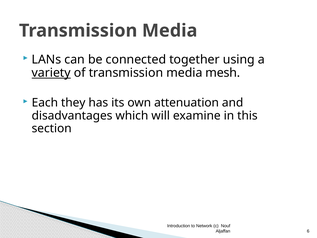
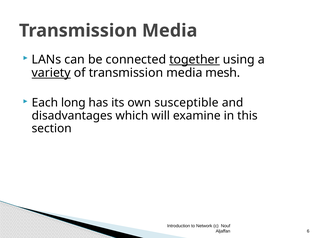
together underline: none -> present
they: they -> long
attenuation: attenuation -> susceptible
